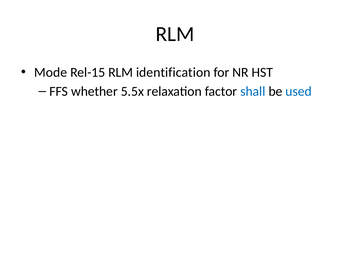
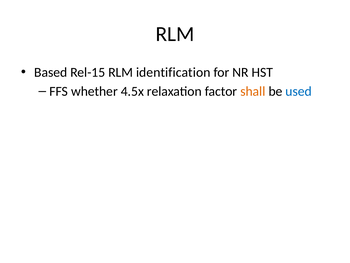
Mode: Mode -> Based
5.5x: 5.5x -> 4.5x
shall colour: blue -> orange
